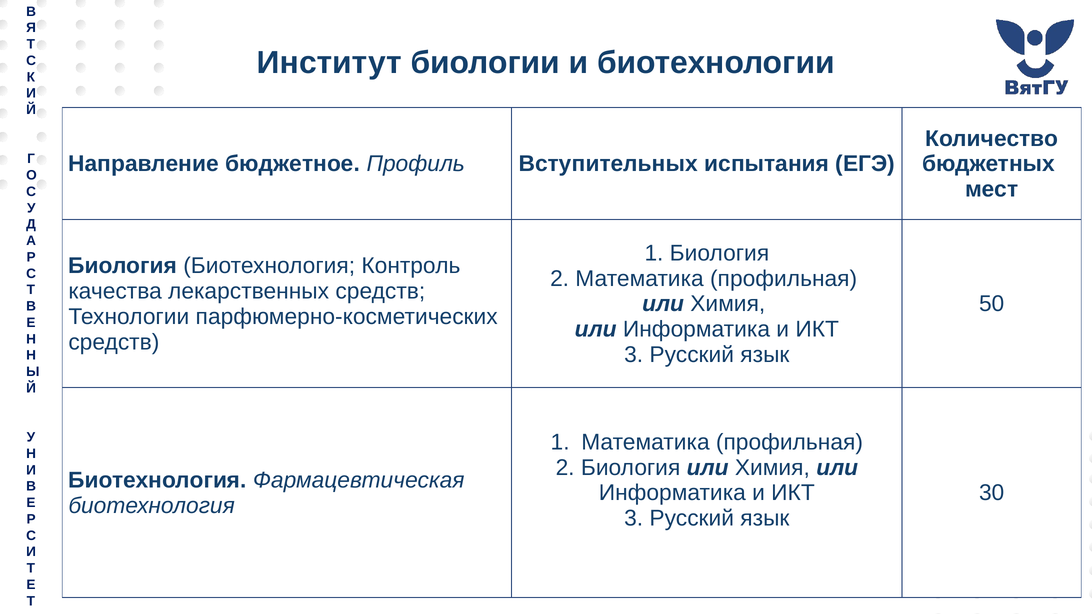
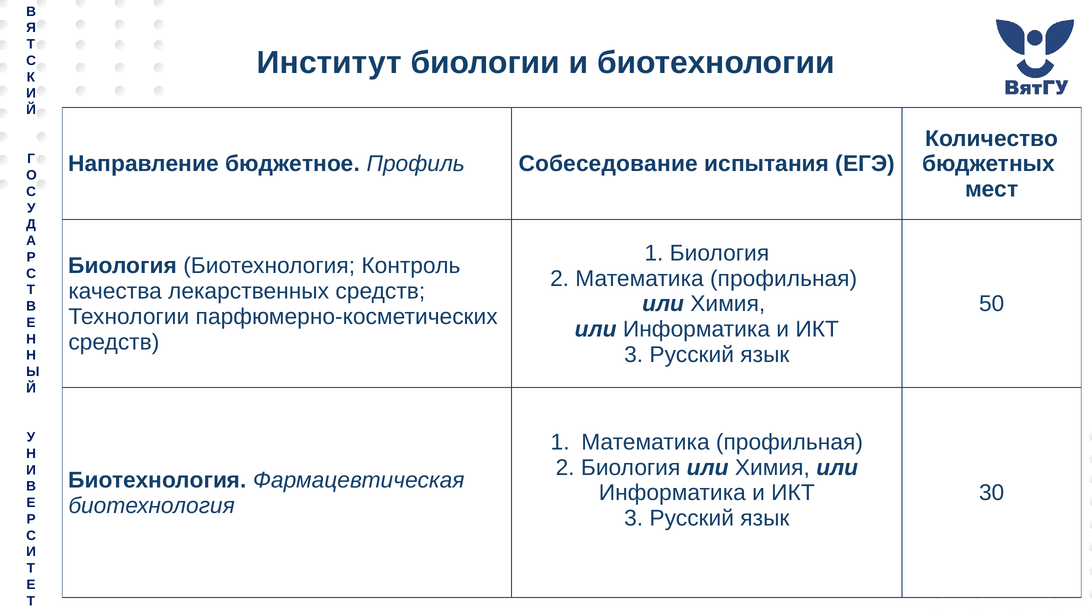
Вступительных: Вступительных -> Собеседование
